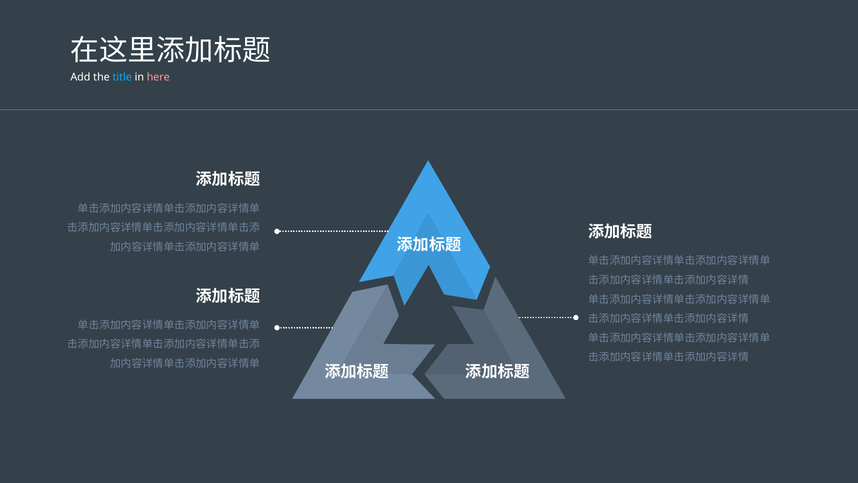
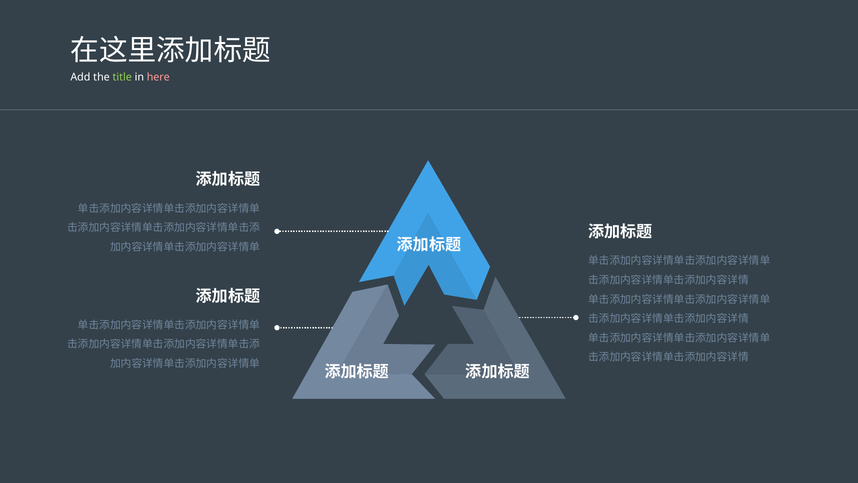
title colour: light blue -> light green
